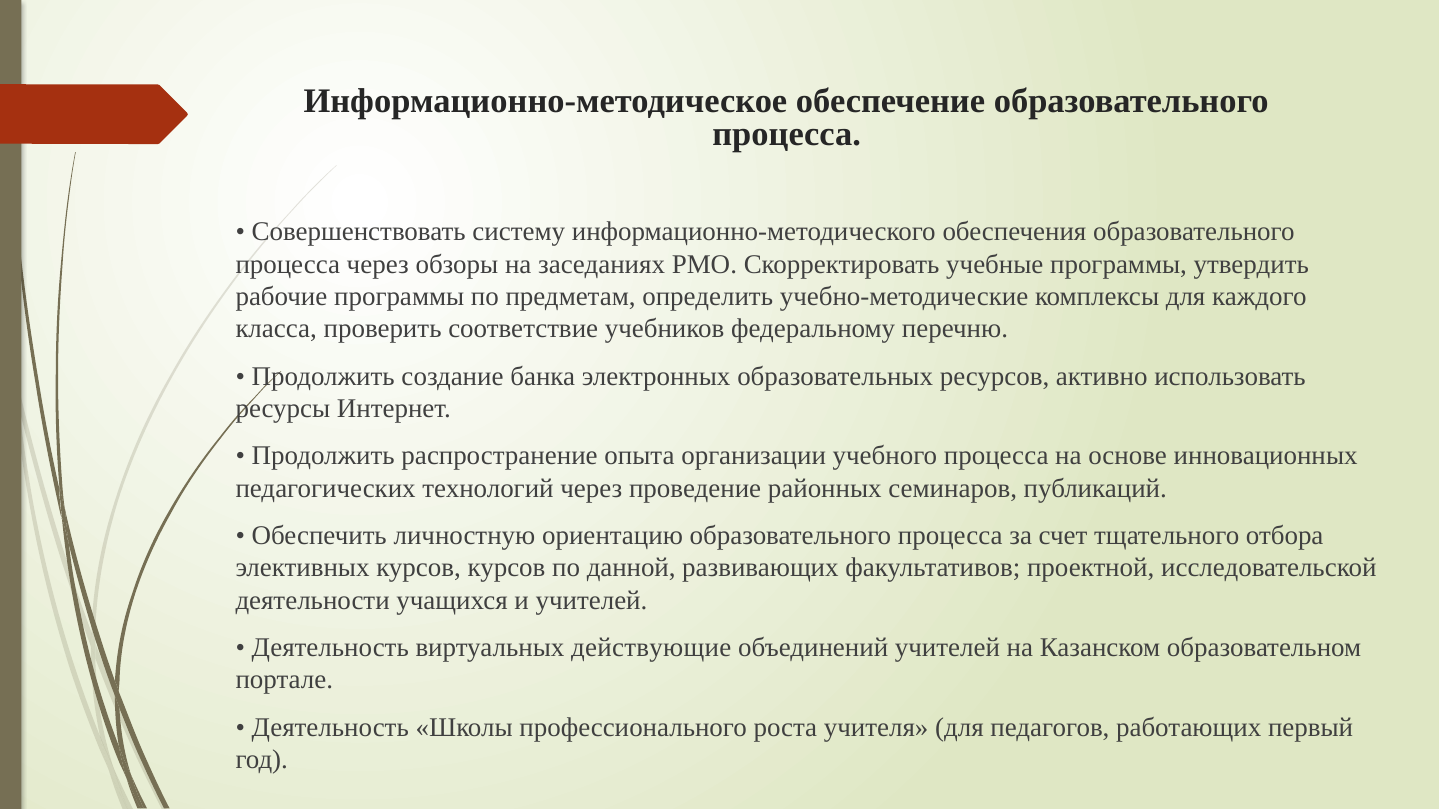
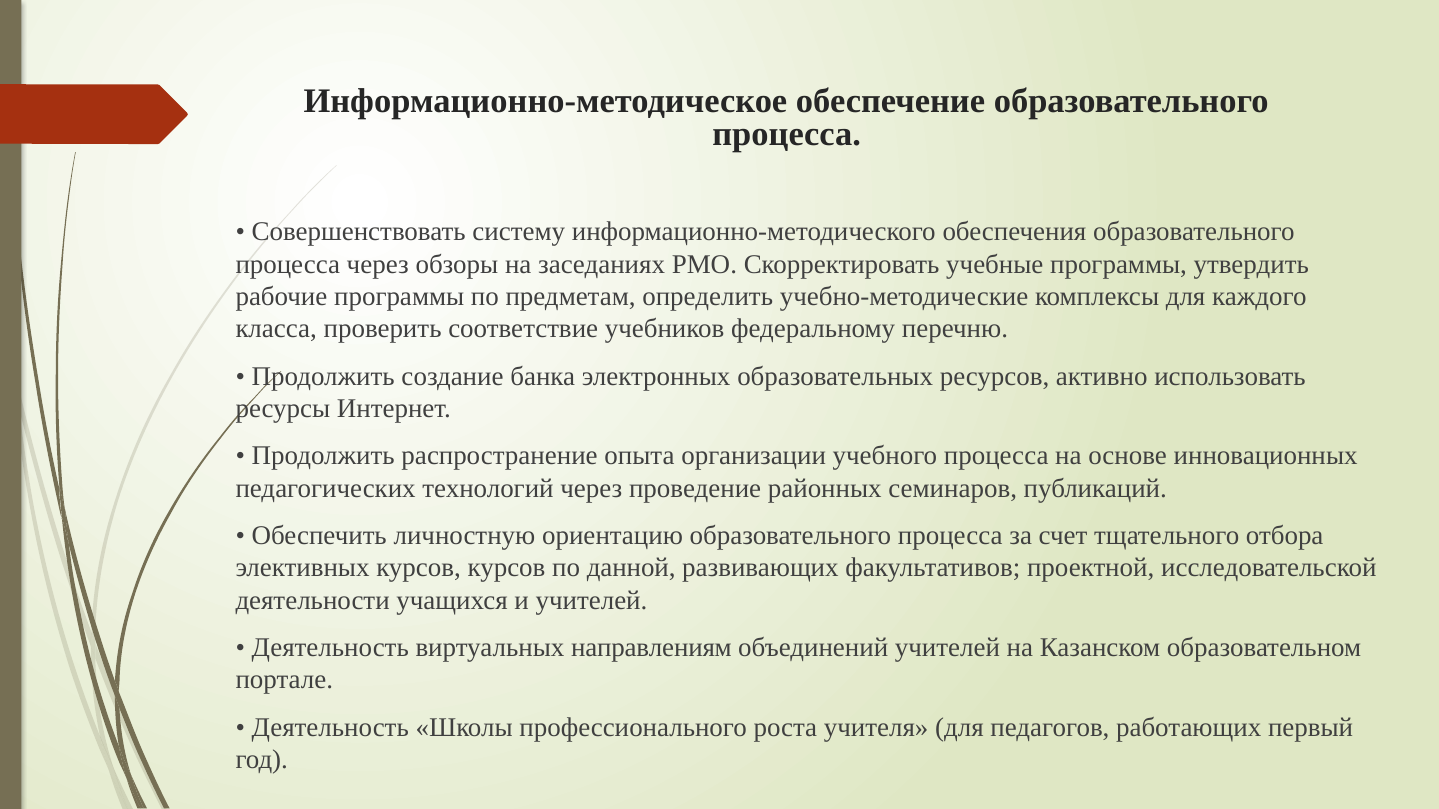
действующие: действующие -> направлениям
